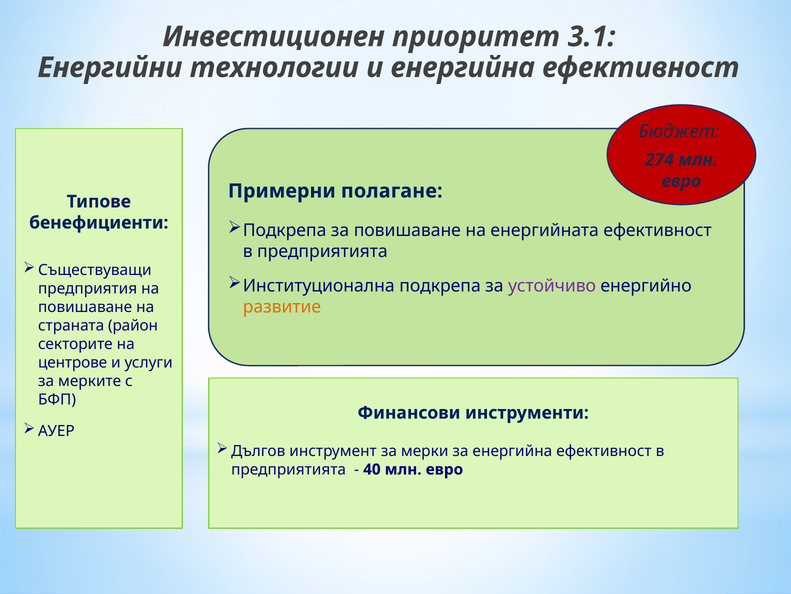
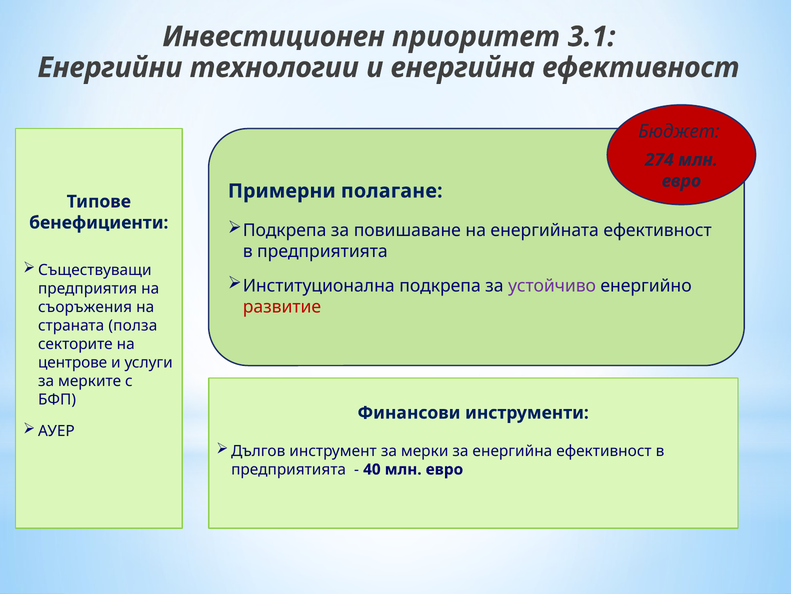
развитие colour: orange -> red
повишаване at (85, 307): повишаване -> съоръжения
район: район -> полза
